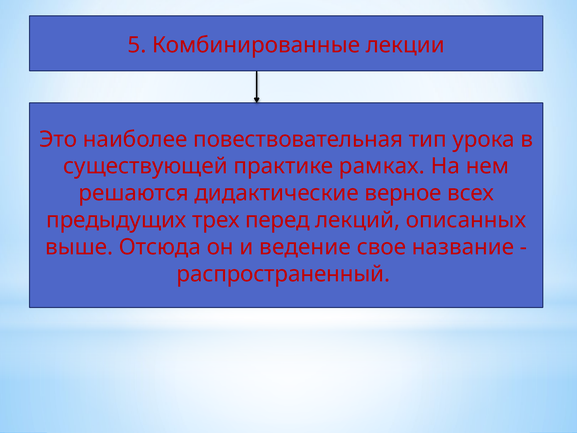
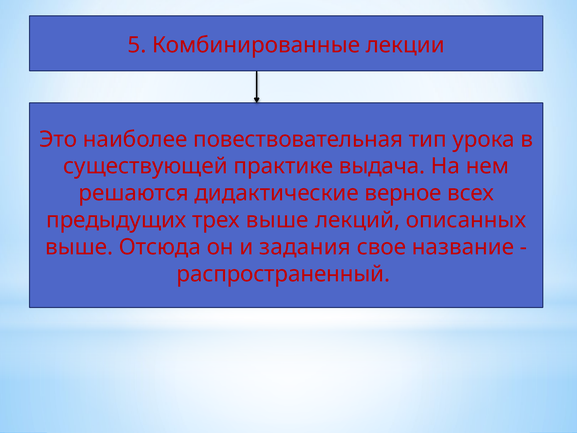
рамках: рамках -> выдача
трех перед: перед -> выше
ведение: ведение -> задания
